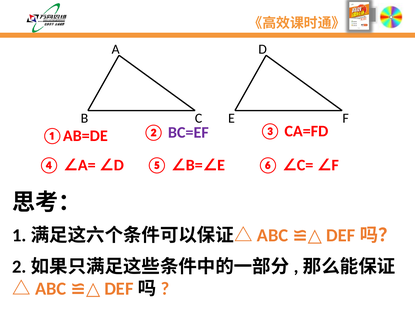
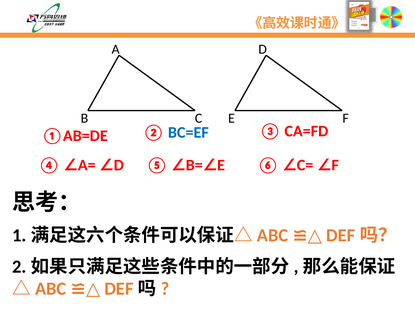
BC=EF colour: purple -> blue
